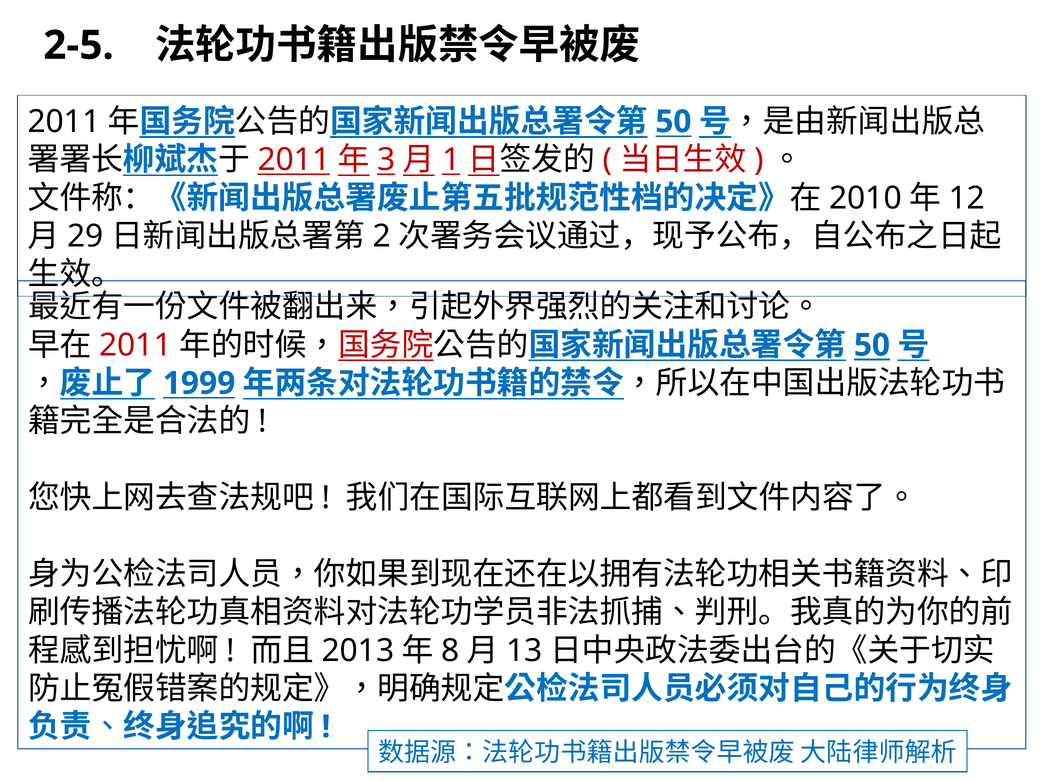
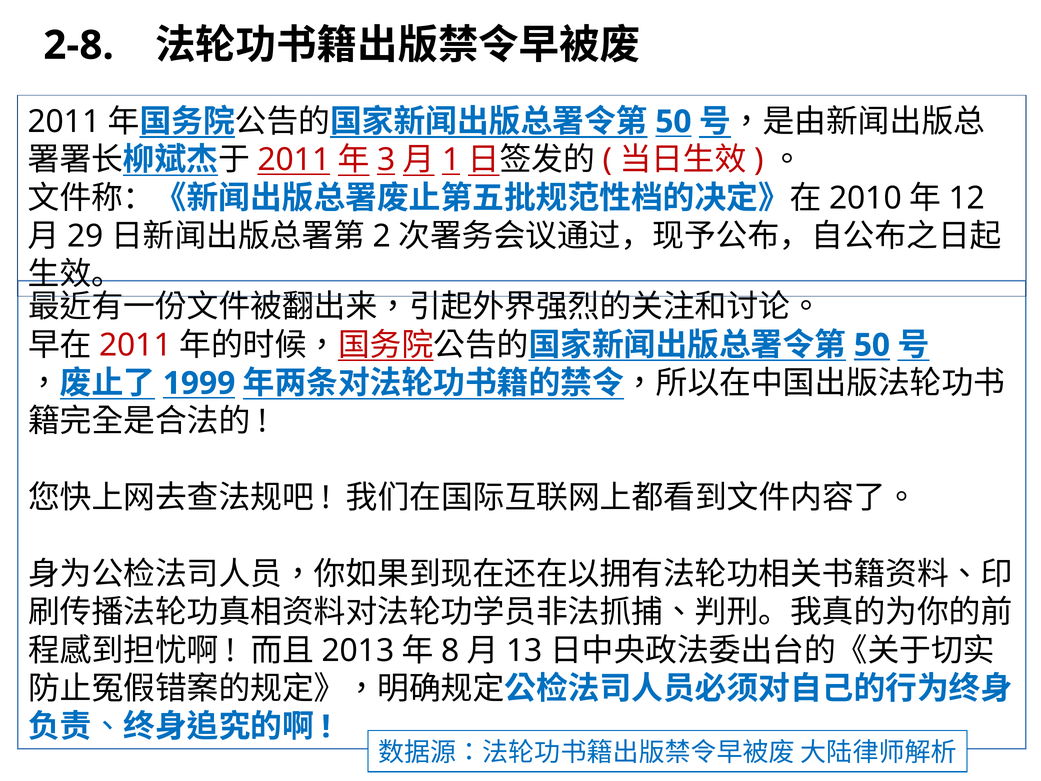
2-5: 2-5 -> 2-8
